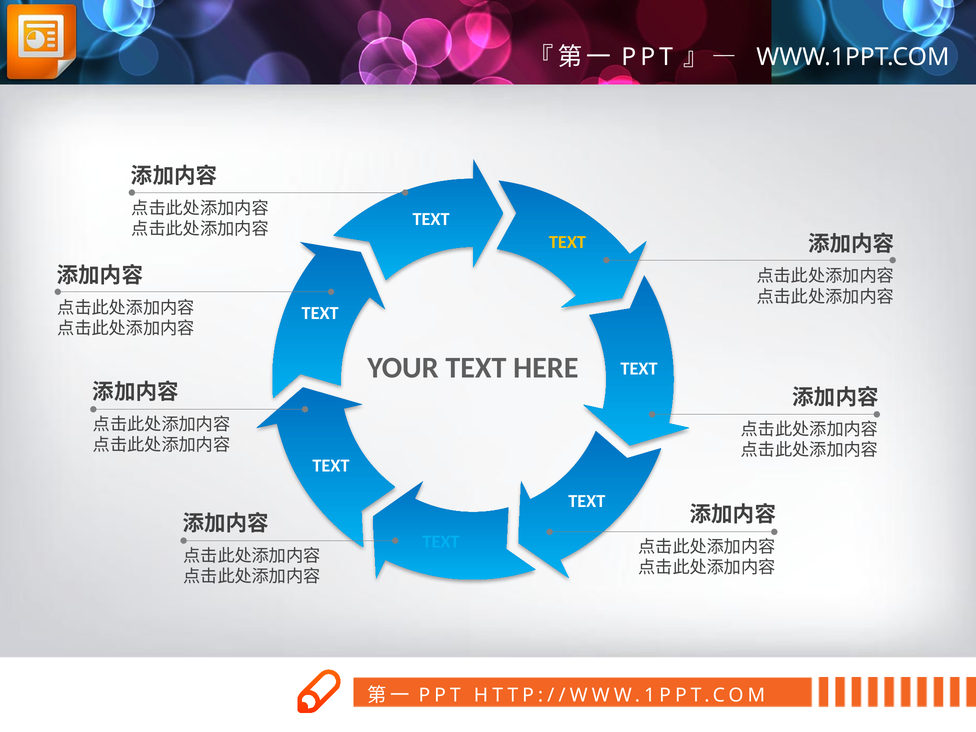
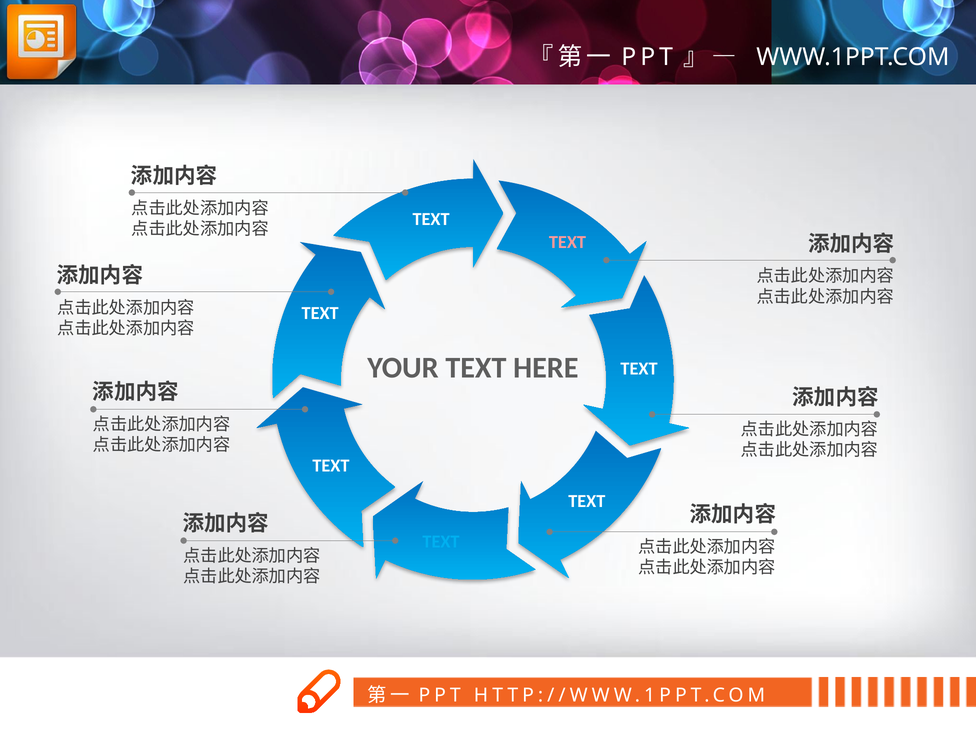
TEXT at (567, 242) colour: yellow -> pink
